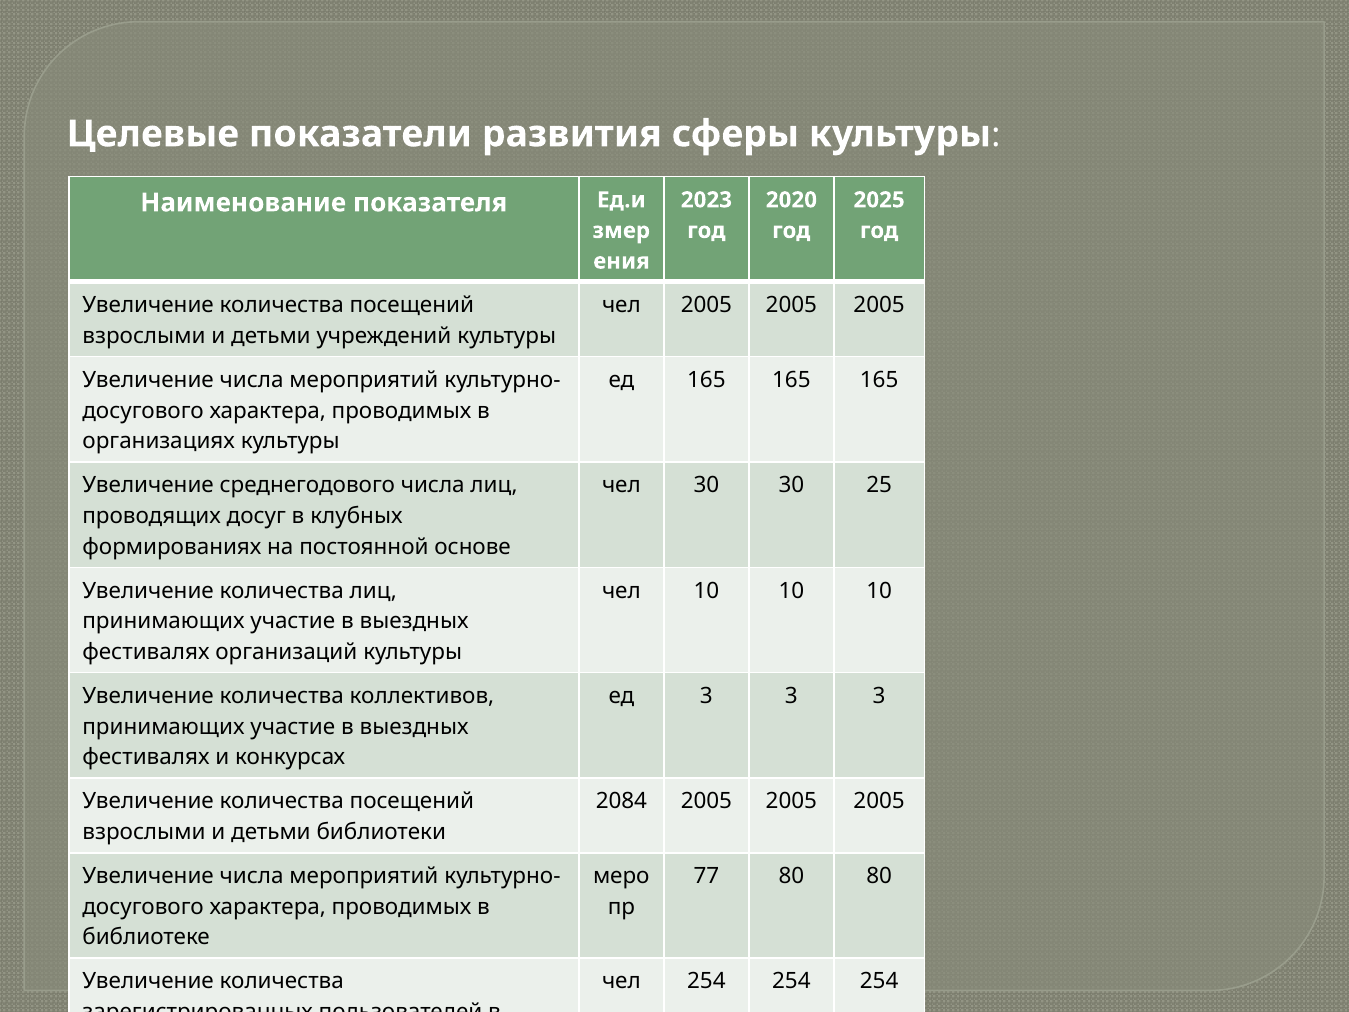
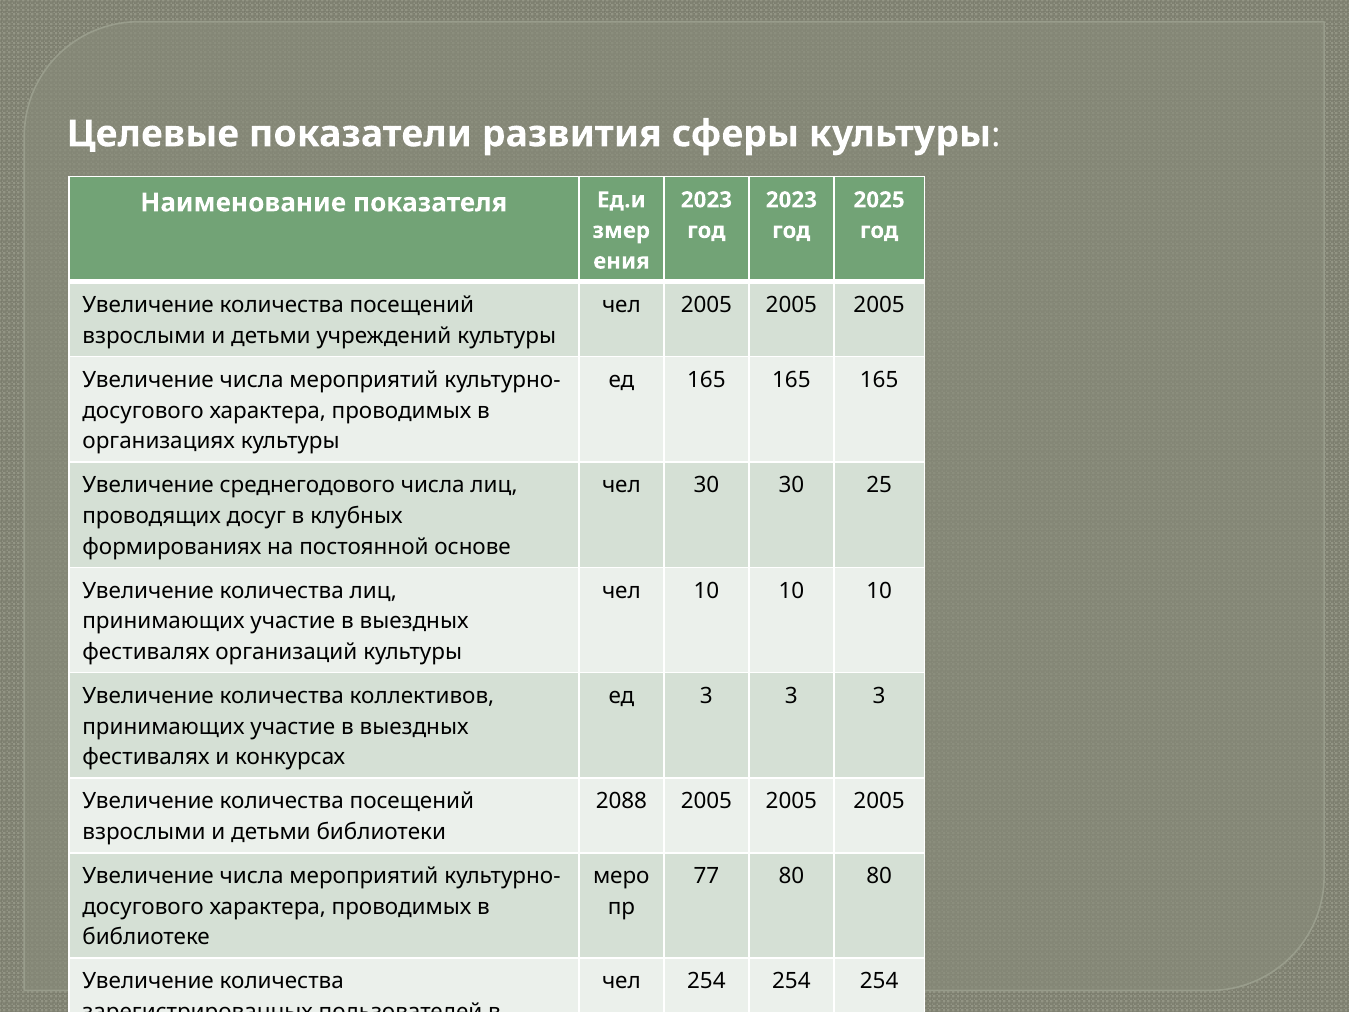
2020 at (791, 200): 2020 -> 2023
2084: 2084 -> 2088
